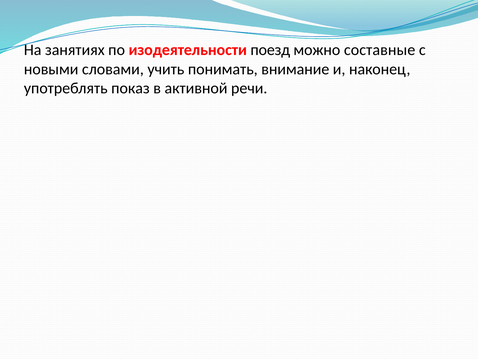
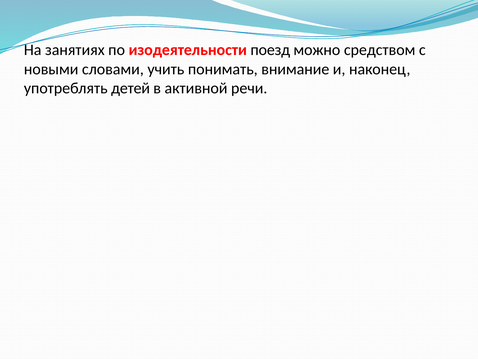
составные: составные -> средством
показ: показ -> детей
